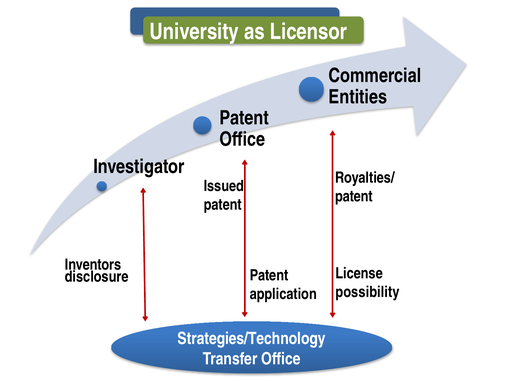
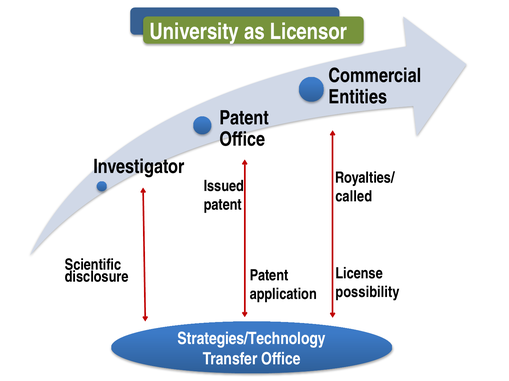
patent at (354, 197): patent -> called
Inventors: Inventors -> Scientific
